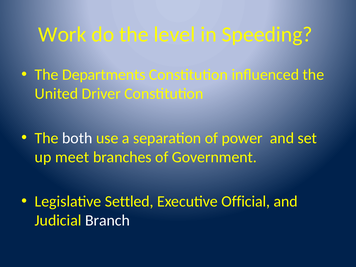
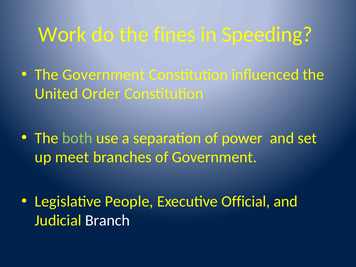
level: level -> fines
The Departments: Departments -> Government
Driver: Driver -> Order
both colour: white -> light green
Settled: Settled -> People
